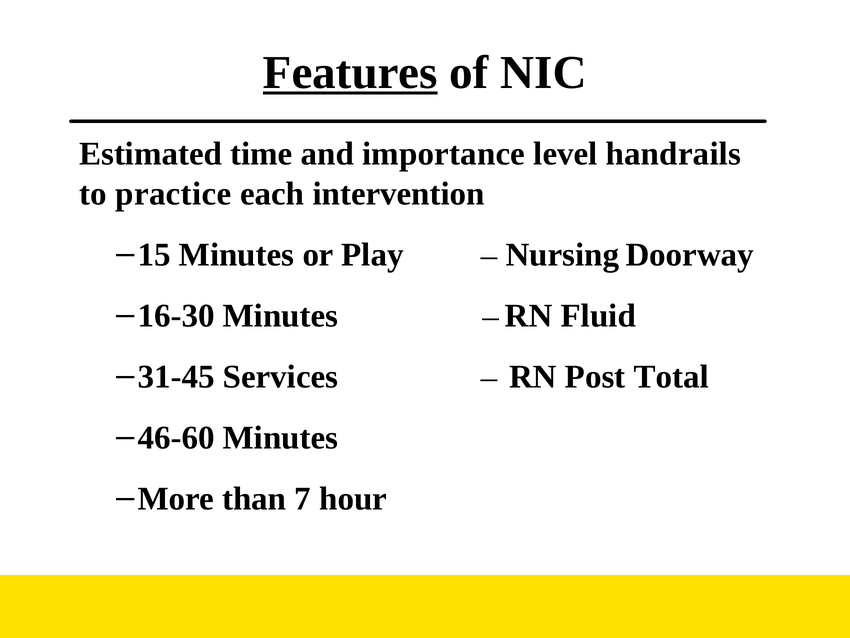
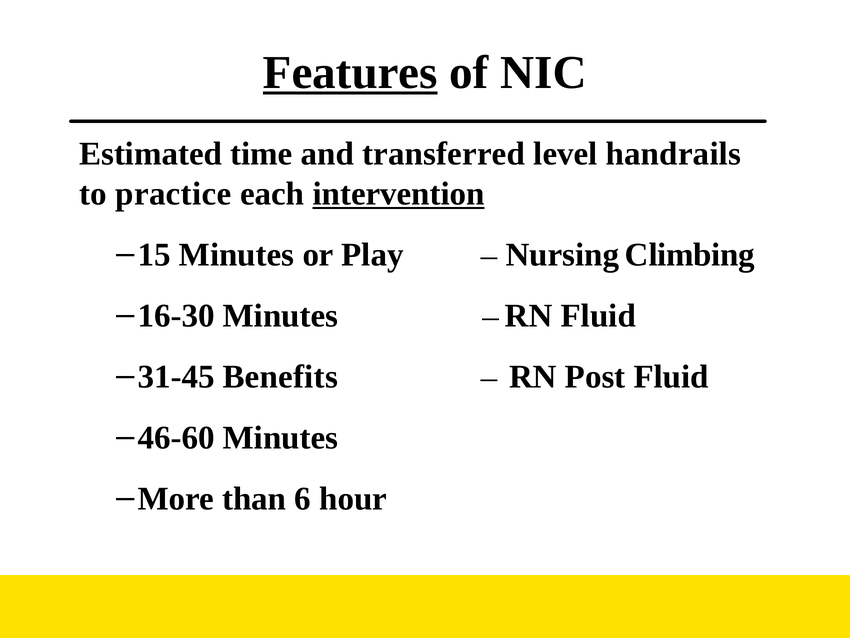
importance: importance -> transferred
intervention underline: none -> present
Doorway: Doorway -> Climbing
Services: Services -> Benefits
Post Total: Total -> Fluid
7: 7 -> 6
